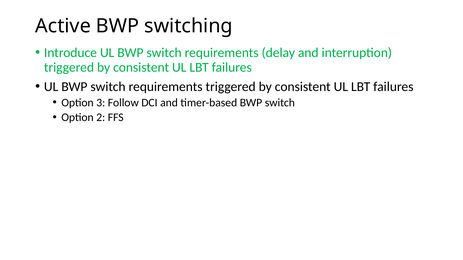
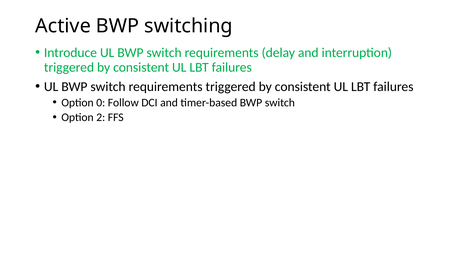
3: 3 -> 0
